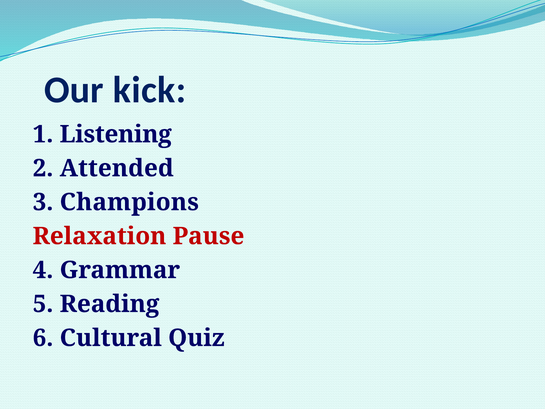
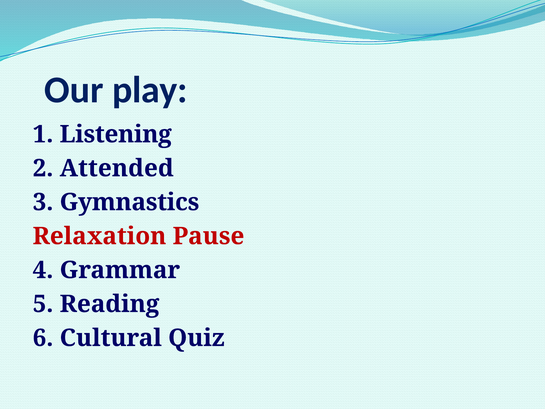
kick: kick -> play
Champions: Champions -> Gymnastics
